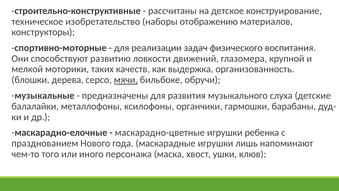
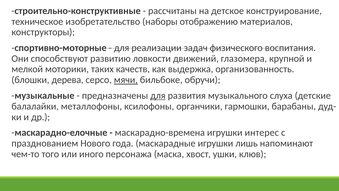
для at (158, 95) underline: none -> present
маскарадно-цветные: маскарадно-цветные -> маскарадно-времена
ребенка: ребенка -> интерес
